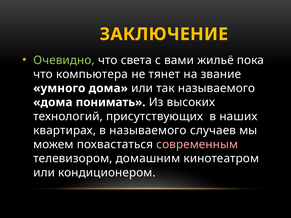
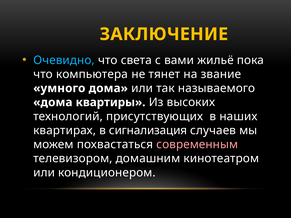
Очевидно colour: light green -> light blue
понимать: понимать -> квартиры
в называемого: называемого -> сигнализация
